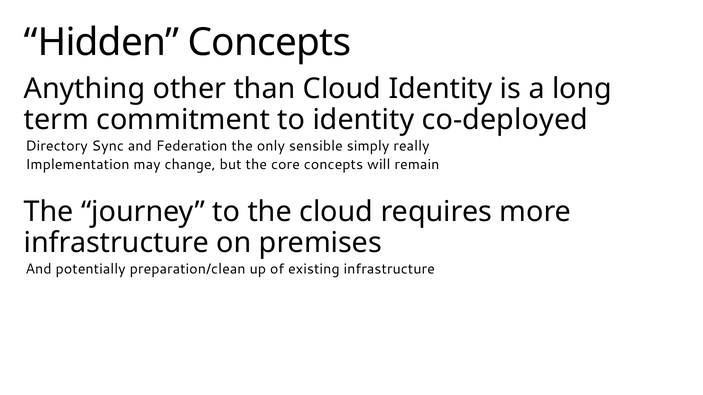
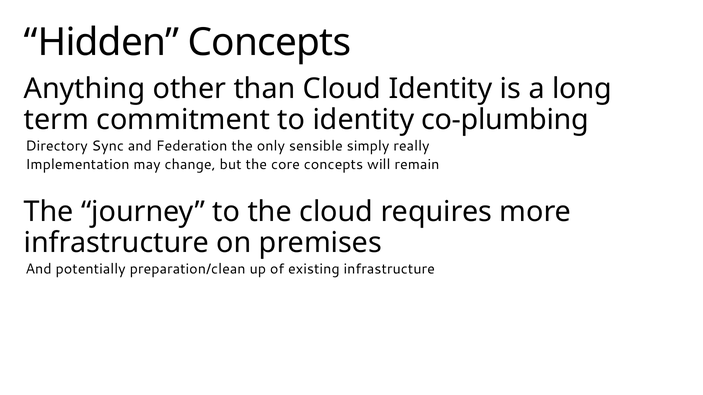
co-deployed: co-deployed -> co-plumbing
